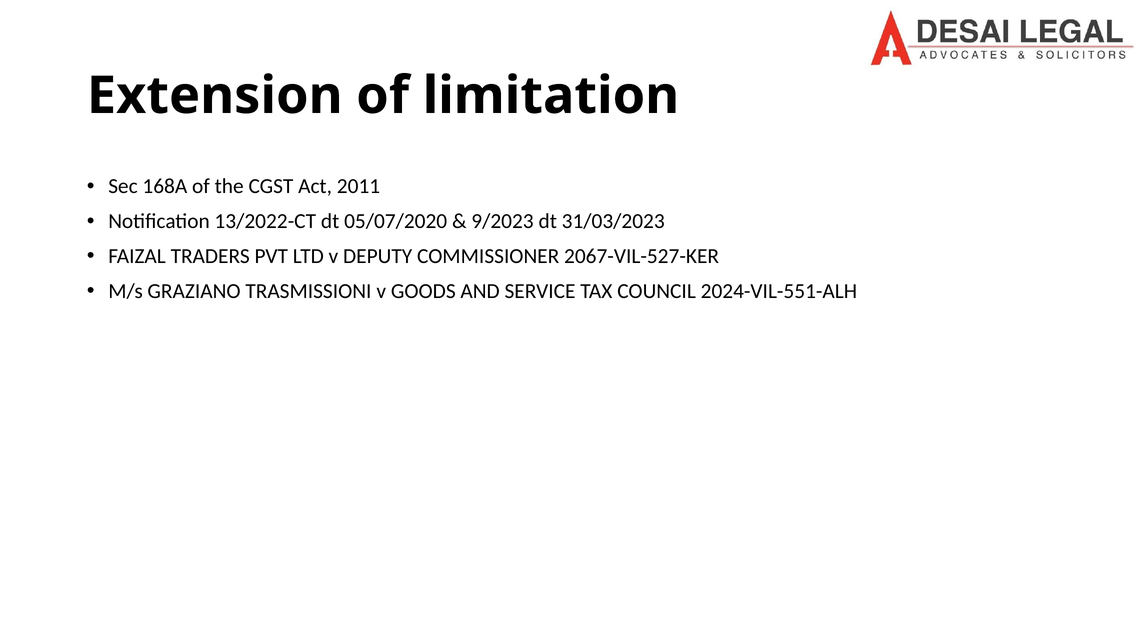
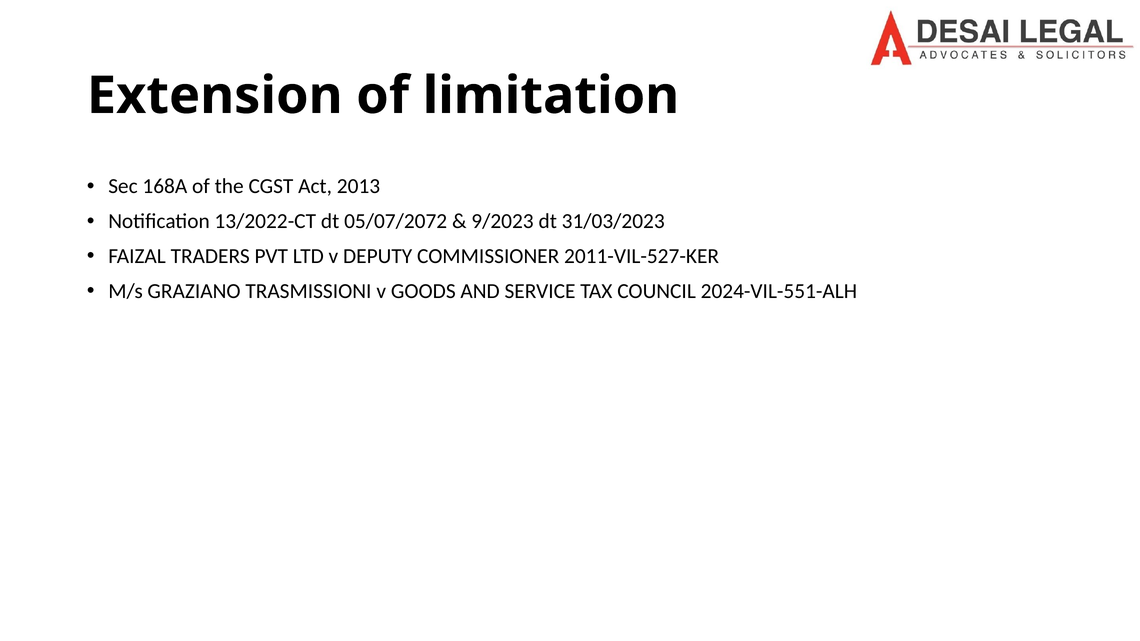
2011: 2011 -> 2013
05/07/2020: 05/07/2020 -> 05/07/2072
2067-VIL-527-KER: 2067-VIL-527-KER -> 2011-VIL-527-KER
